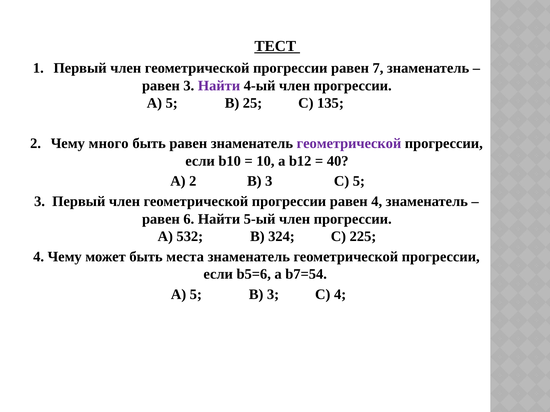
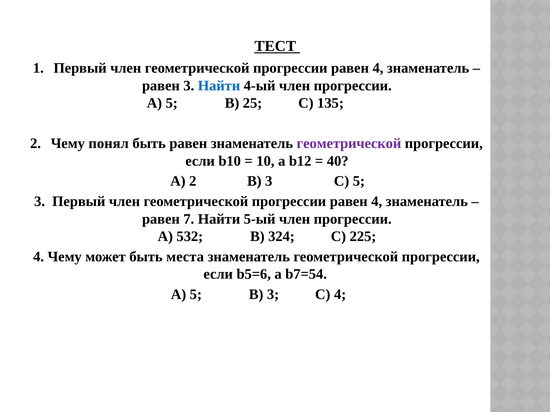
7 at (378, 68): 7 -> 4
Найти at (219, 86) colour: purple -> blue
много: много -> понял
6: 6 -> 7
